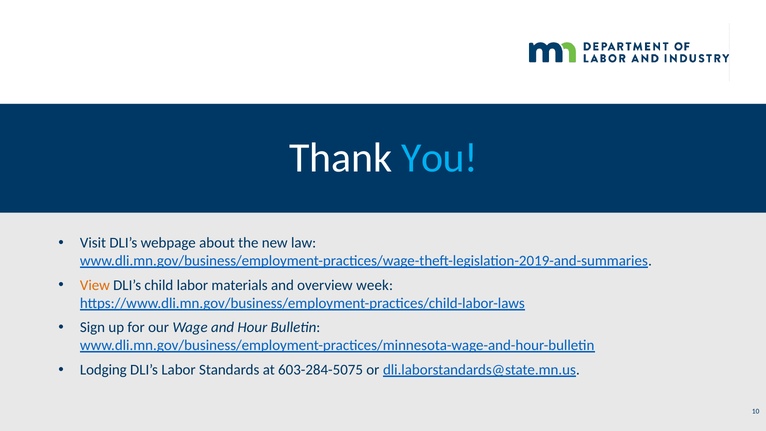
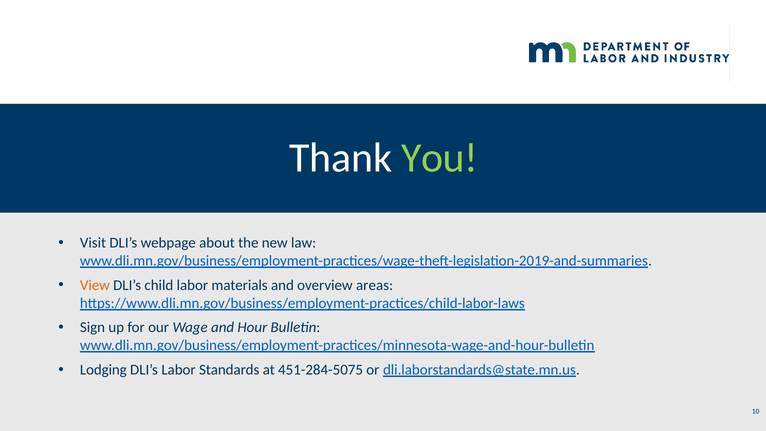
You colour: light blue -> light green
week: week -> areas
603-284-5075: 603-284-5075 -> 451-284-5075
